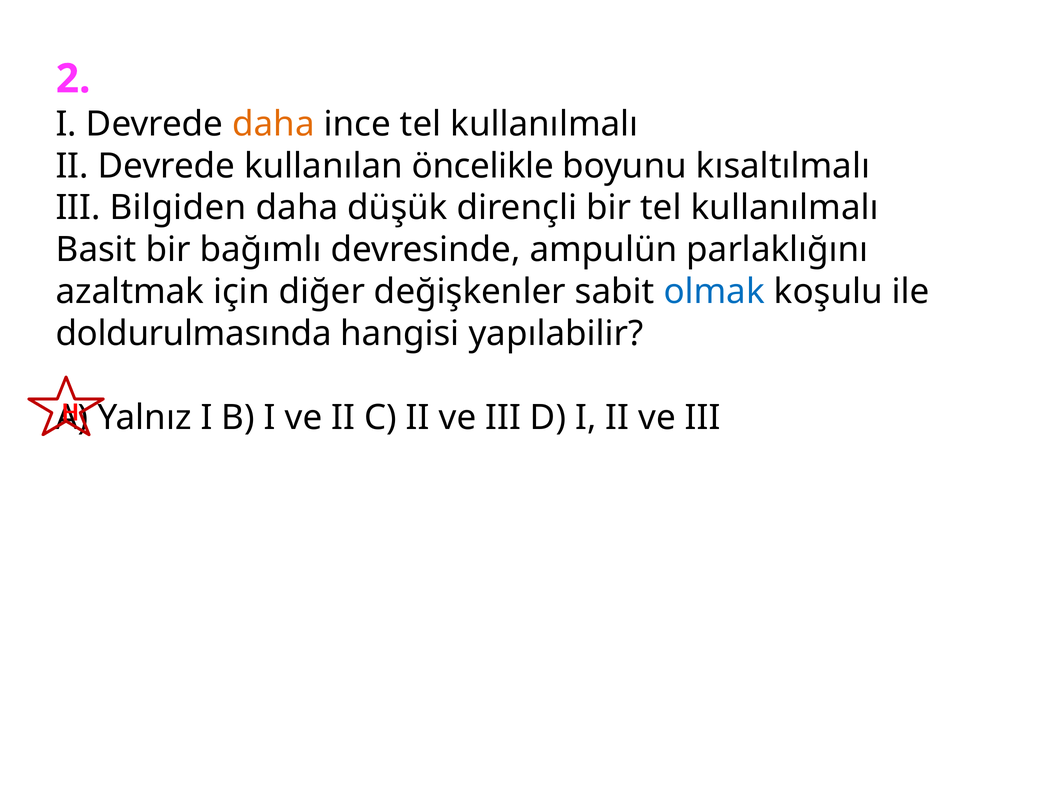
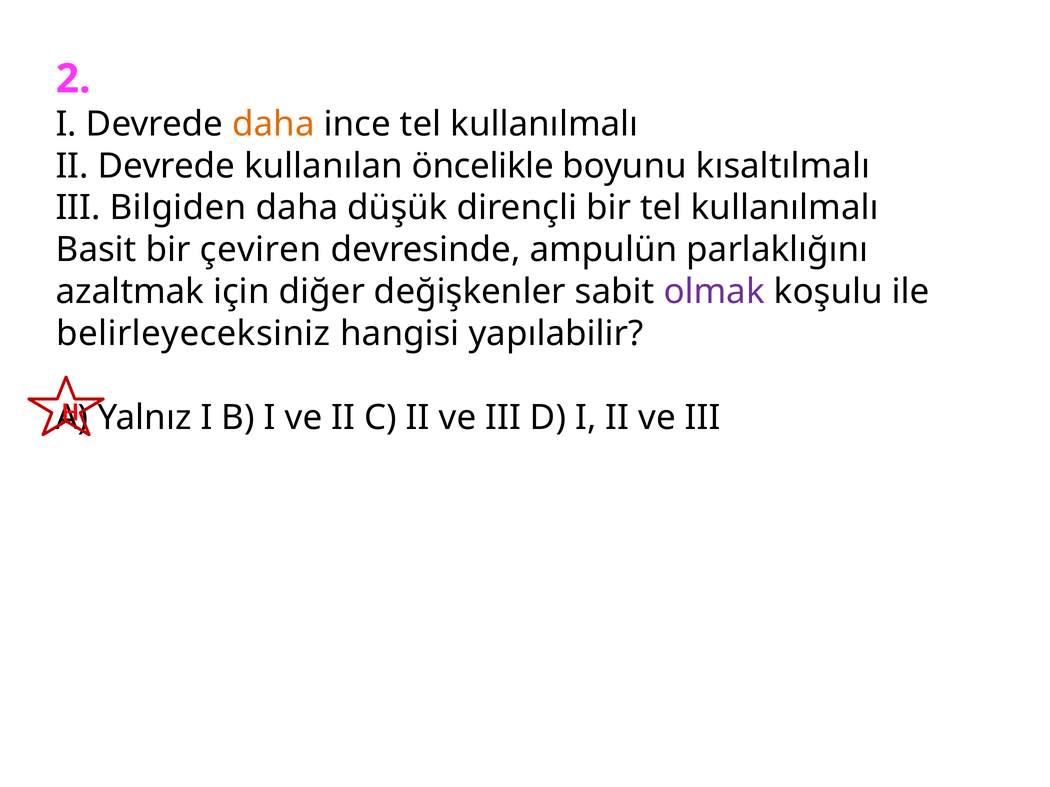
bağımlı: bağımlı -> çeviren
olmak colour: blue -> purple
doldurulmasında: doldurulmasında -> belirleyeceksiniz
